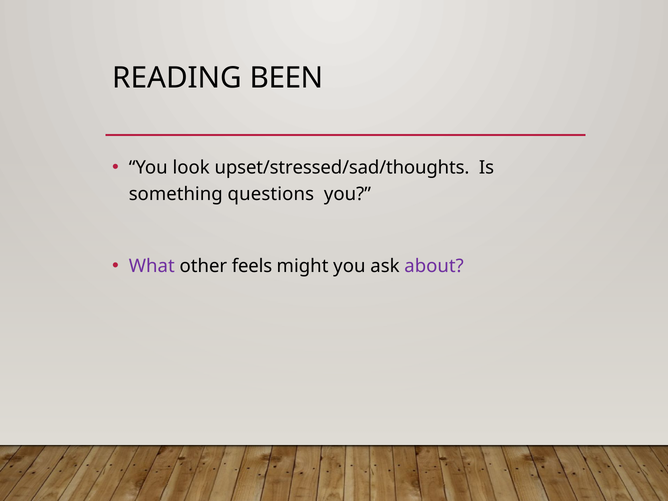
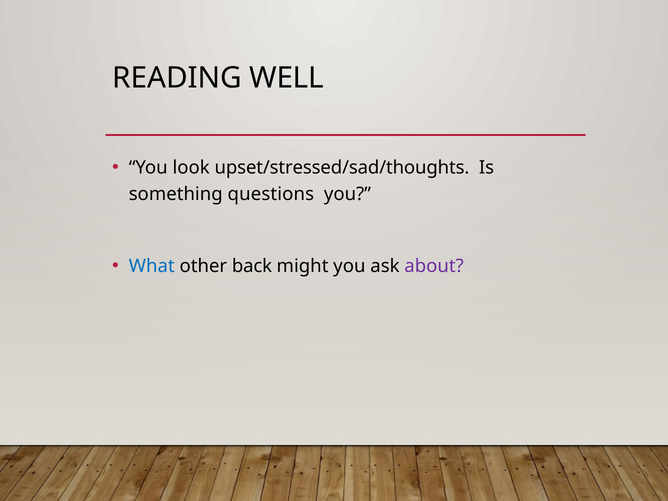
BEEN: BEEN -> WELL
What colour: purple -> blue
feels: feels -> back
